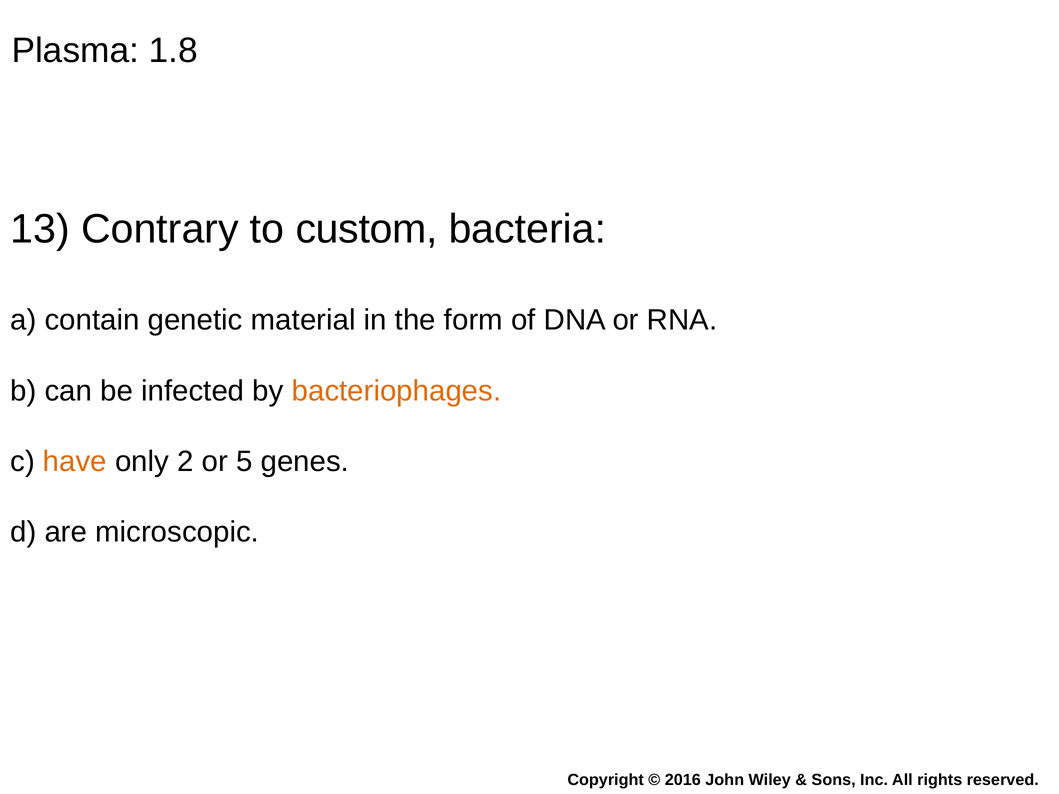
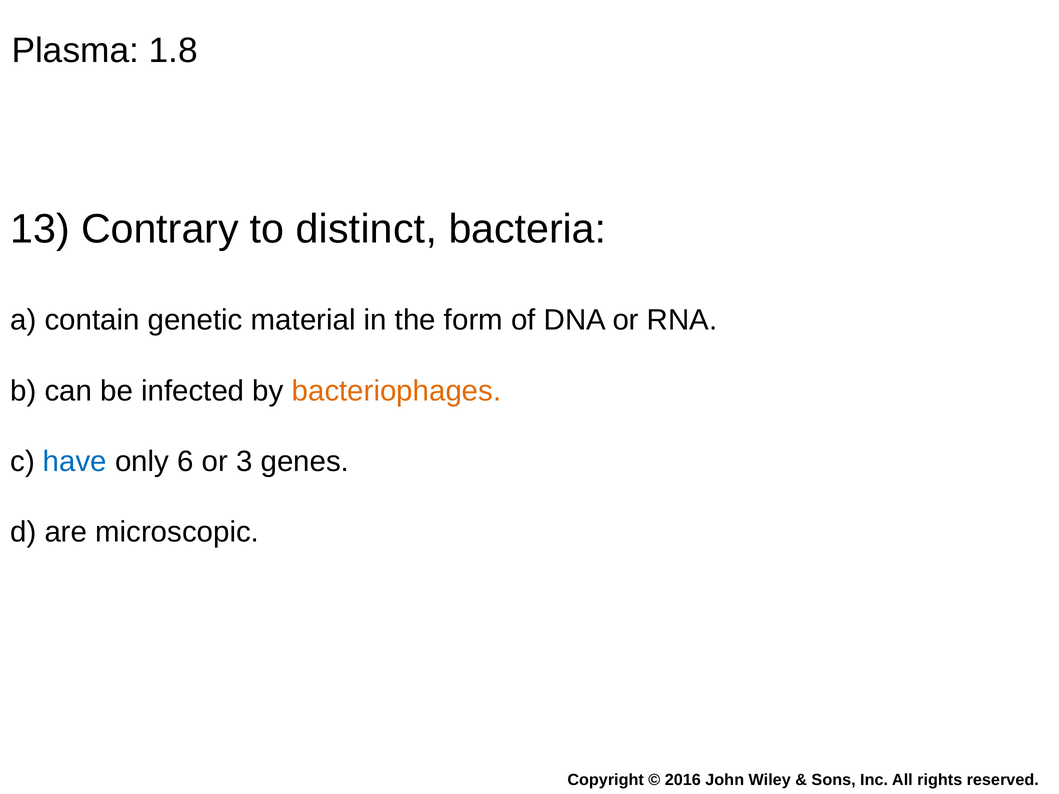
custom: custom -> distinct
have colour: orange -> blue
2: 2 -> 6
5: 5 -> 3
